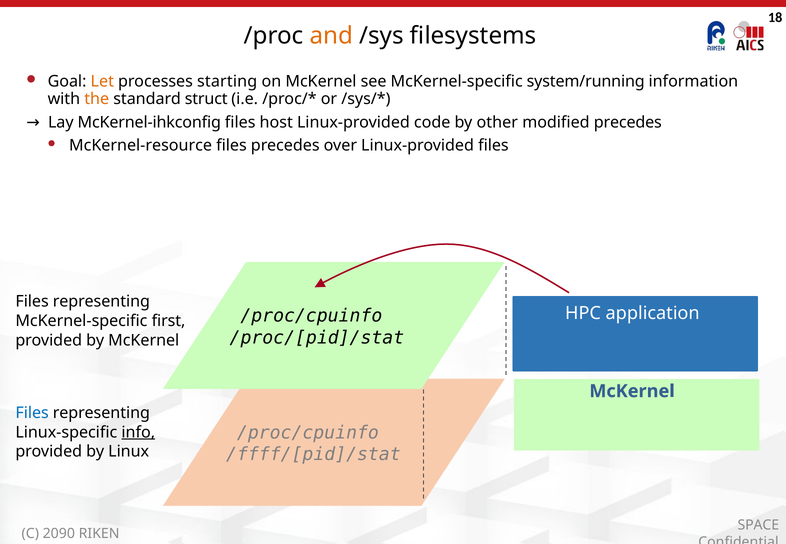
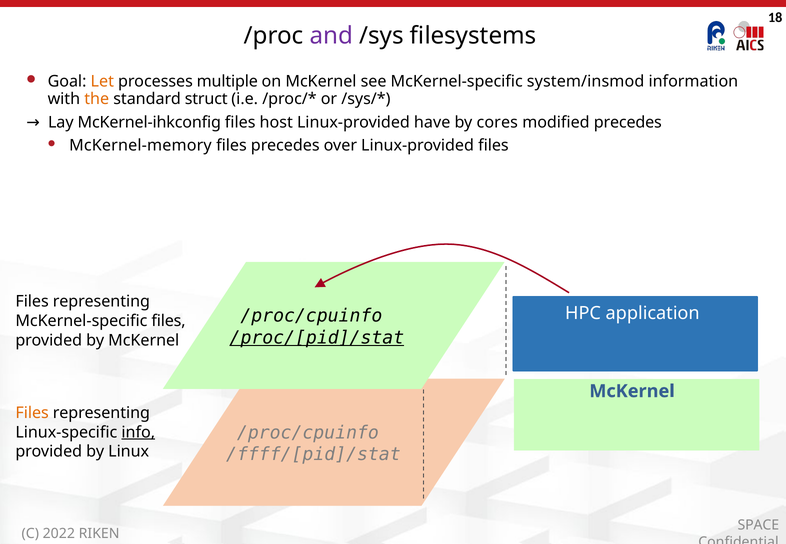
and colour: orange -> purple
starting: starting -> multiple
system/running: system/running -> system/insmod
code: code -> have
other: other -> cores
McKernel-resource: McKernel-resource -> McKernel-memory
McKernel-specific first: first -> files
/proc/[pid]/stat underline: none -> present
Files at (32, 413) colour: blue -> orange
2090: 2090 -> 2022
